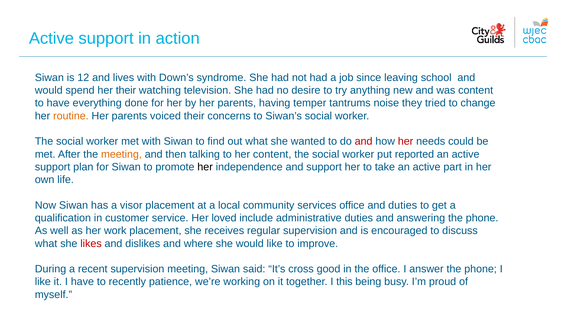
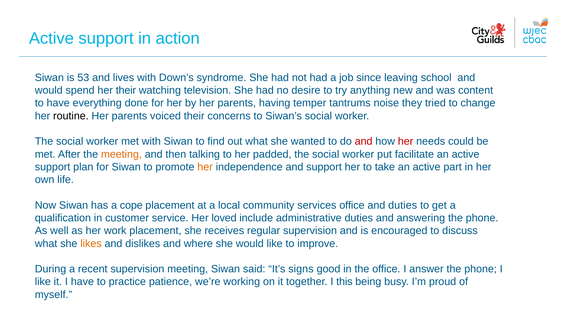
12: 12 -> 53
routine colour: orange -> black
her content: content -> padded
reported: reported -> facilitate
her at (205, 167) colour: black -> orange
visor: visor -> cope
likes colour: red -> orange
cross: cross -> signs
recently: recently -> practice
